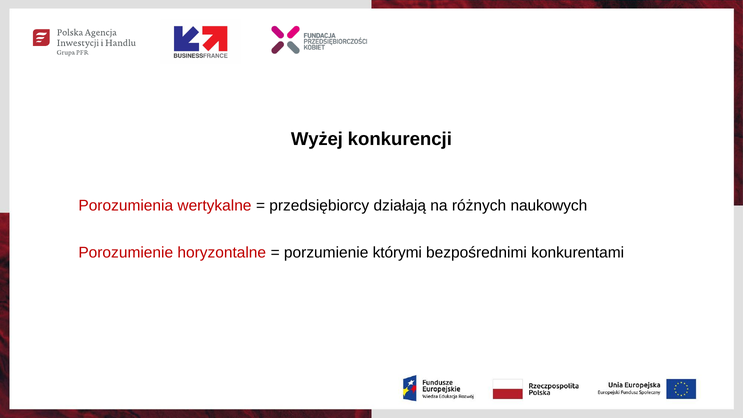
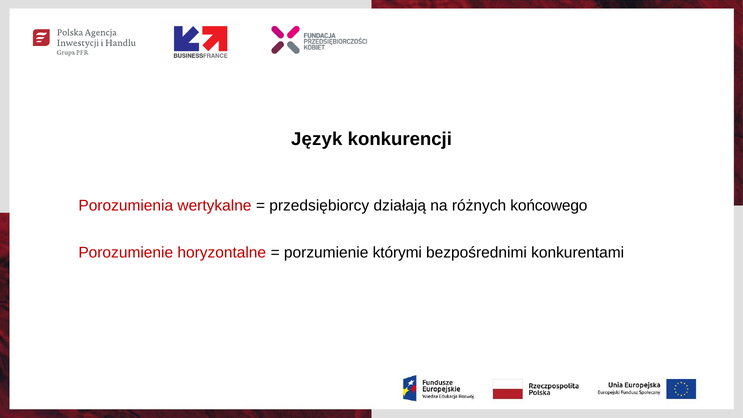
Wyżej: Wyżej -> Język
naukowych: naukowych -> końcowego
